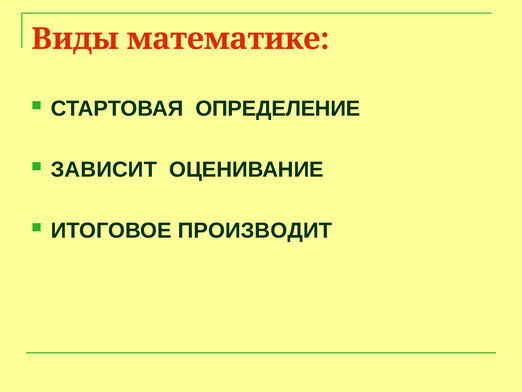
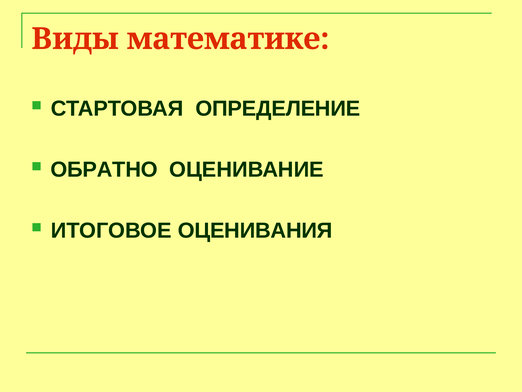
ЗАВИСИТ: ЗАВИСИТ -> ОБРАТНО
ПРОИЗВОДИТ: ПРОИЗВОДИТ -> ОЦЕНИВАНИЯ
